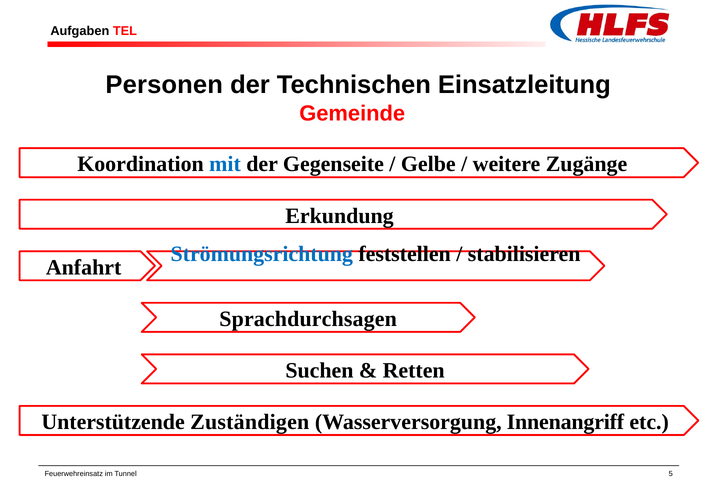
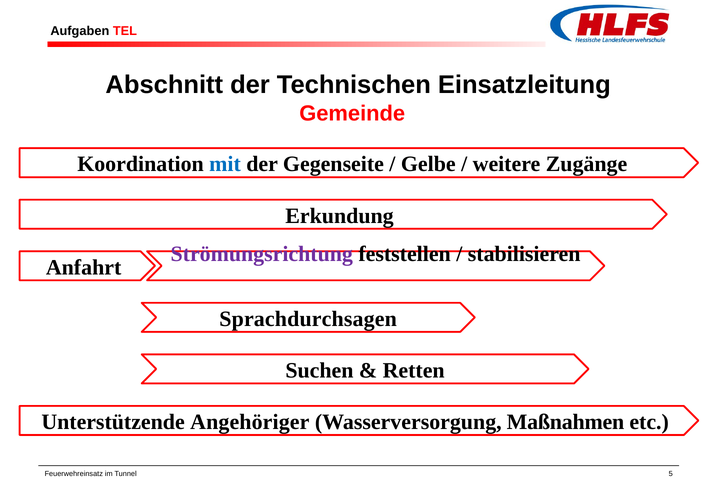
Personen: Personen -> Abschnitt
Strömungsrichtung colour: blue -> purple
Zuständigen: Zuständigen -> Angehöriger
Innenangriff: Innenangriff -> Maßnahmen
